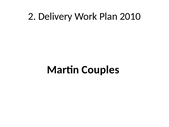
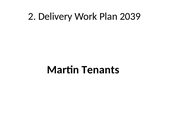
2010: 2010 -> 2039
Couples: Couples -> Tenants
